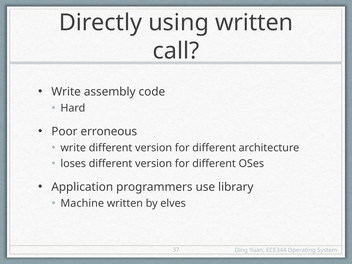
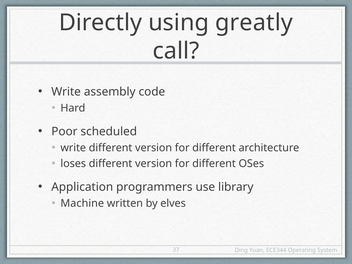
using written: written -> greatly
erroneous: erroneous -> scheduled
